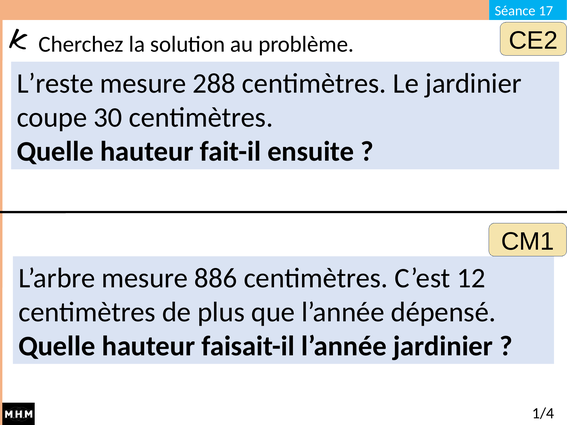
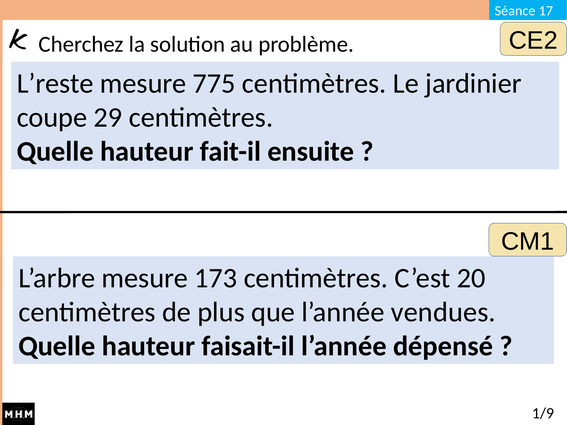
288: 288 -> 775
30: 30 -> 29
886: 886 -> 173
12: 12 -> 20
dépensé: dépensé -> vendues
l’année jardinier: jardinier -> dépensé
1/4: 1/4 -> 1/9
